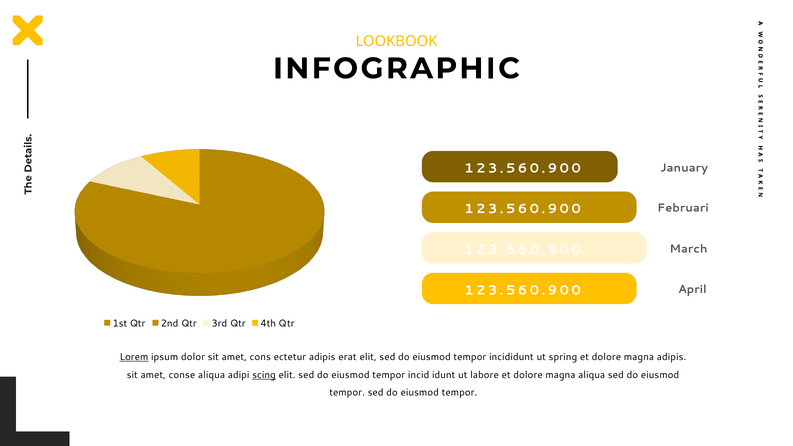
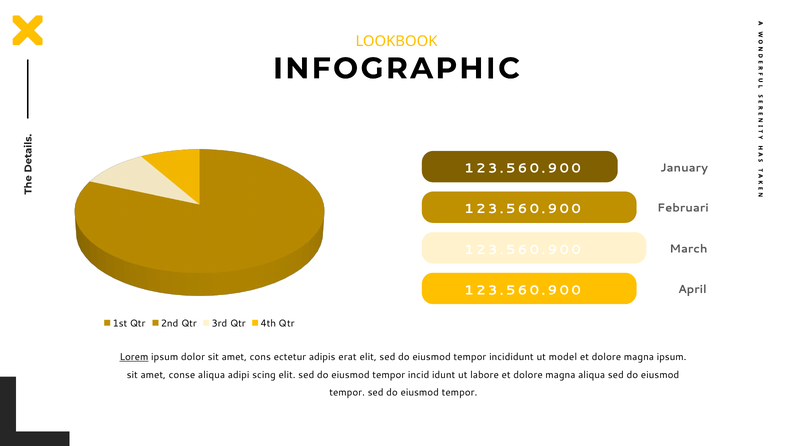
spring: spring -> model
magna adipis: adipis -> ipsum
scing underline: present -> none
